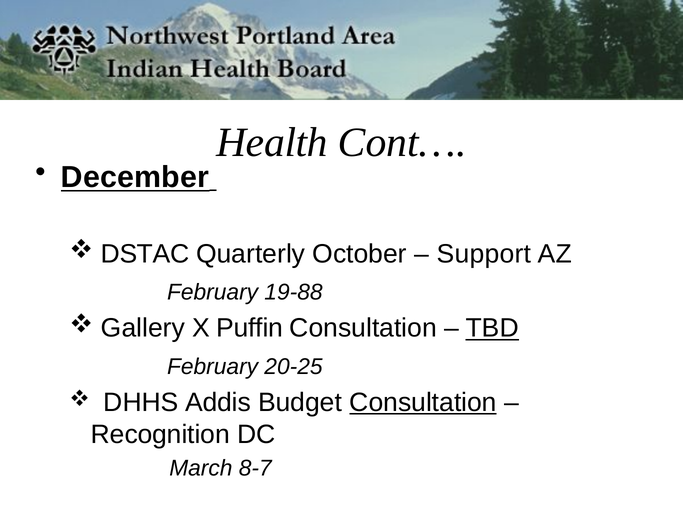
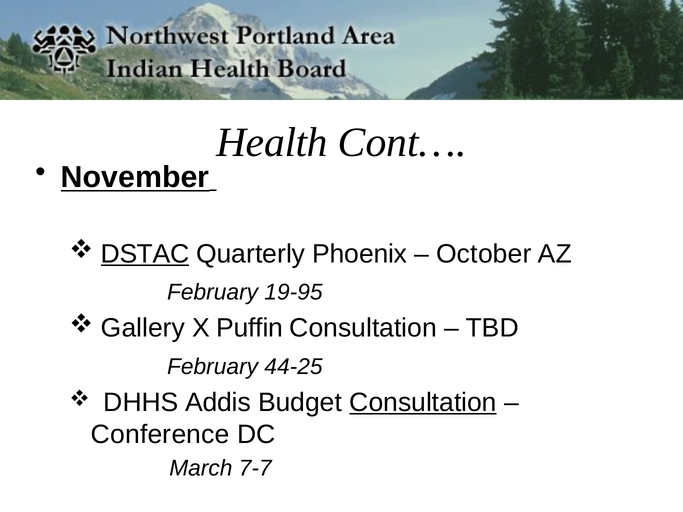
December: December -> November
DSTAC underline: none -> present
October: October -> Phoenix
Support: Support -> October
19-88: 19-88 -> 19-95
TBD underline: present -> none
20-25: 20-25 -> 44-25
Recognition: Recognition -> Conference
8-7: 8-7 -> 7-7
